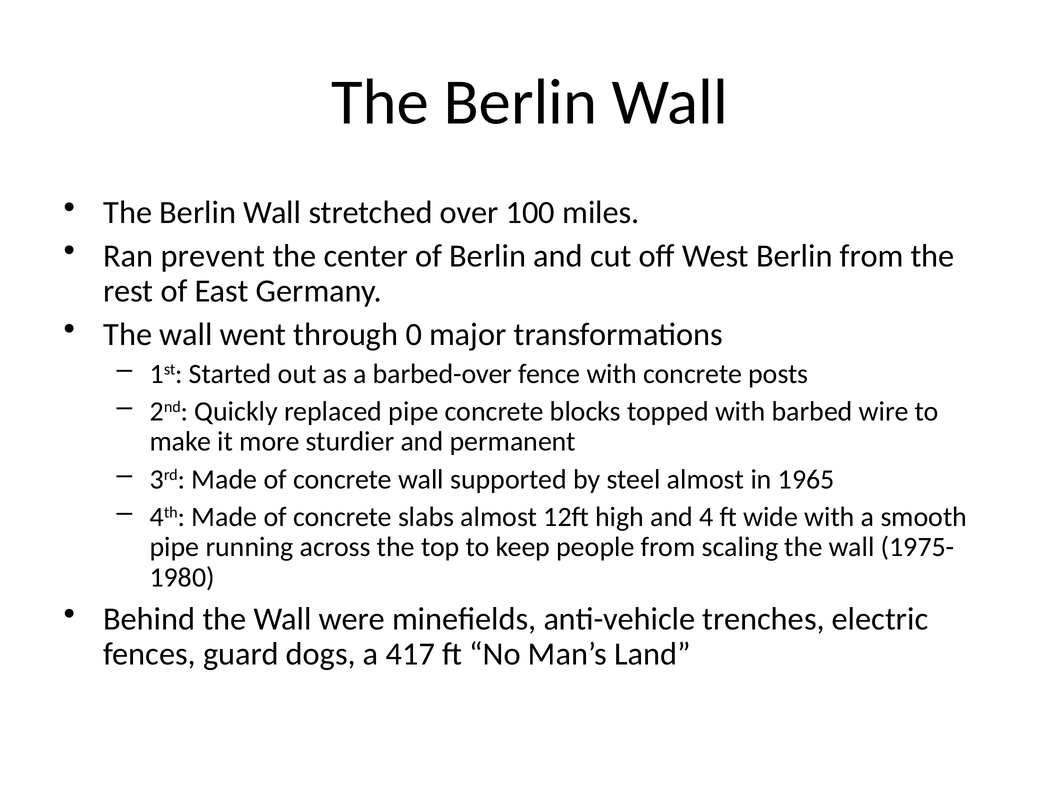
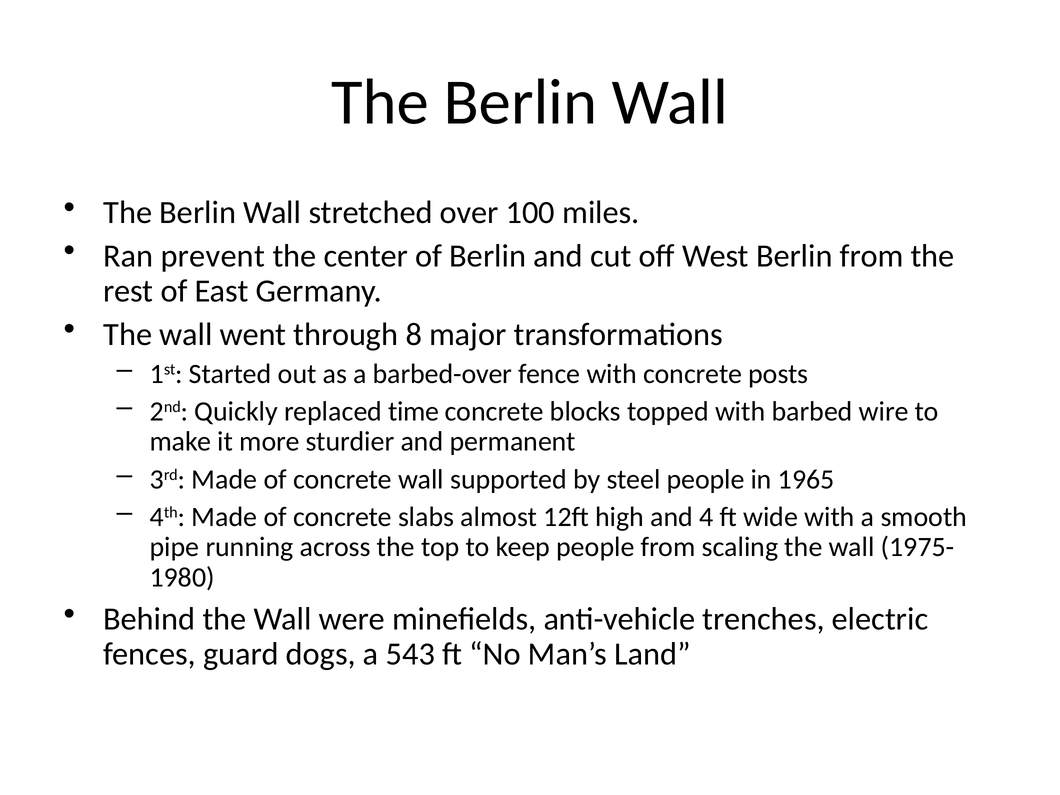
0: 0 -> 8
replaced pipe: pipe -> time
steel almost: almost -> people
417: 417 -> 543
